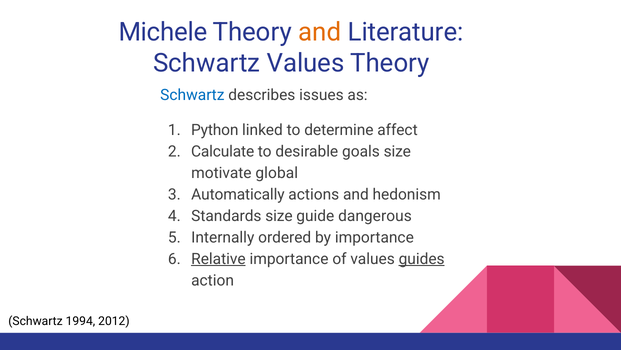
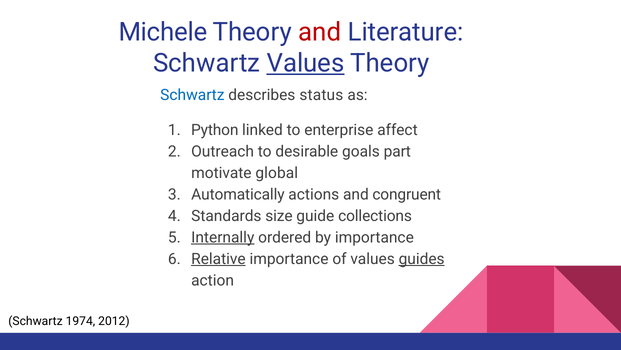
and at (320, 32) colour: orange -> red
Values at (306, 63) underline: none -> present
issues: issues -> status
determine: determine -> enterprise
Calculate: Calculate -> Outreach
goals size: size -> part
hedonism: hedonism -> congruent
dangerous: dangerous -> collections
Internally underline: none -> present
1994: 1994 -> 1974
